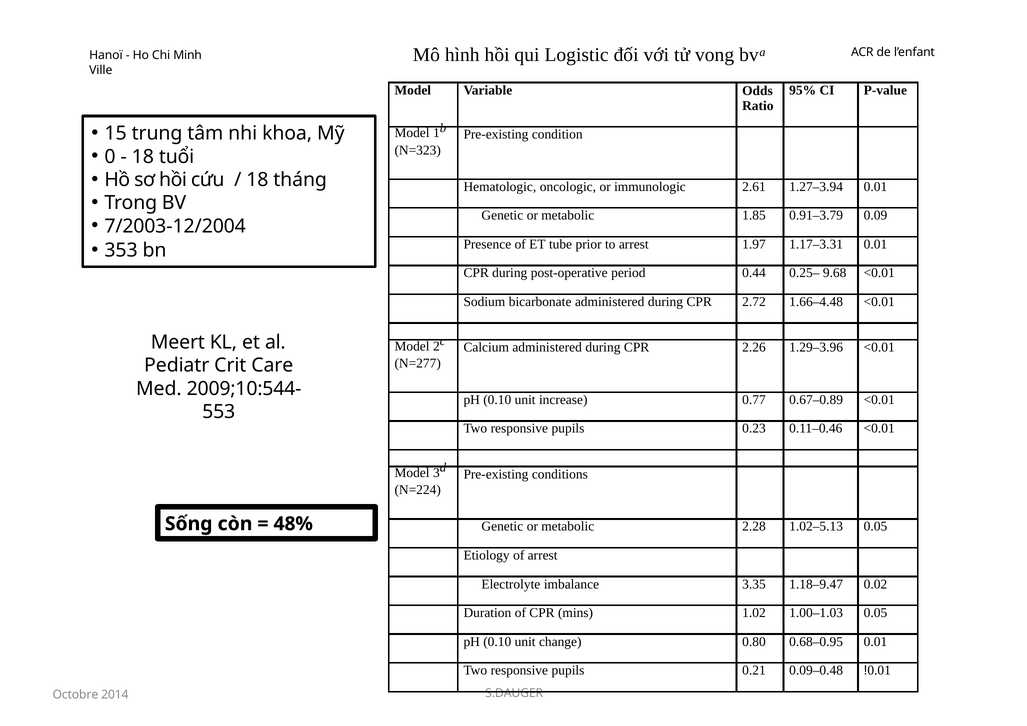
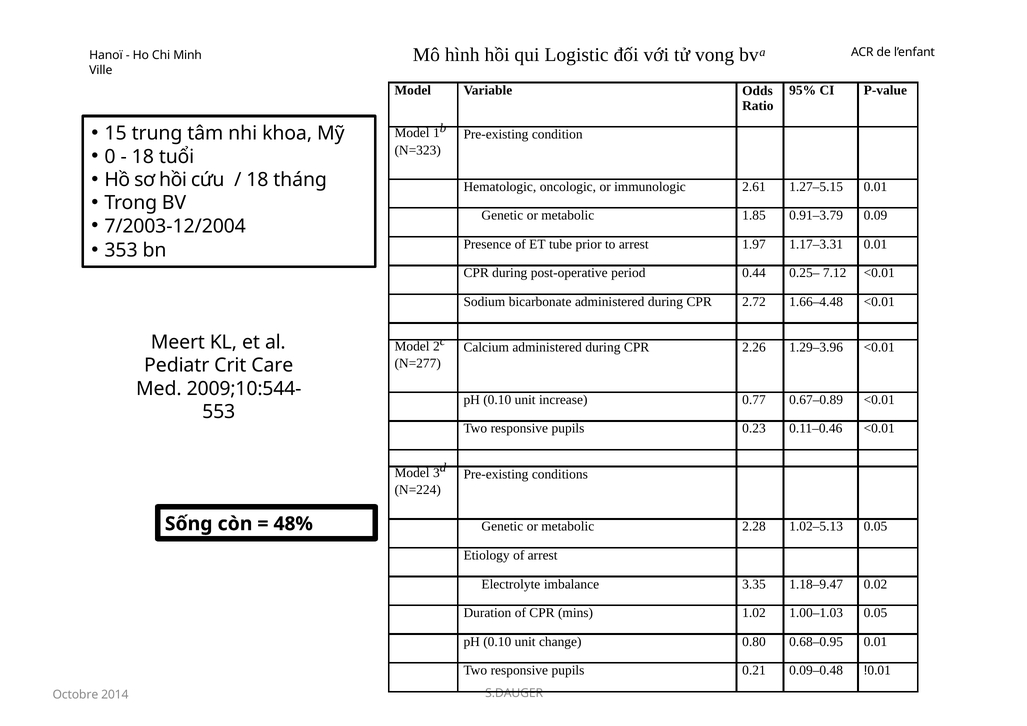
1.27–3.94: 1.27–3.94 -> 1.27–5.15
9.68: 9.68 -> 7.12
